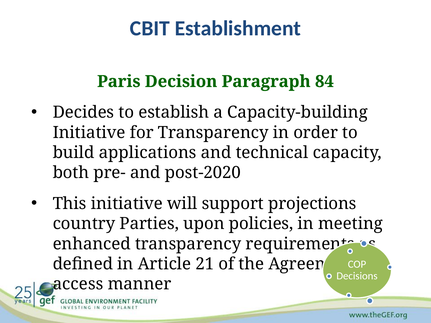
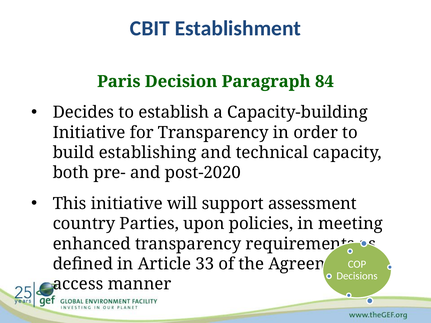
applications: applications -> establishing
projections: projections -> assessment
21: 21 -> 33
